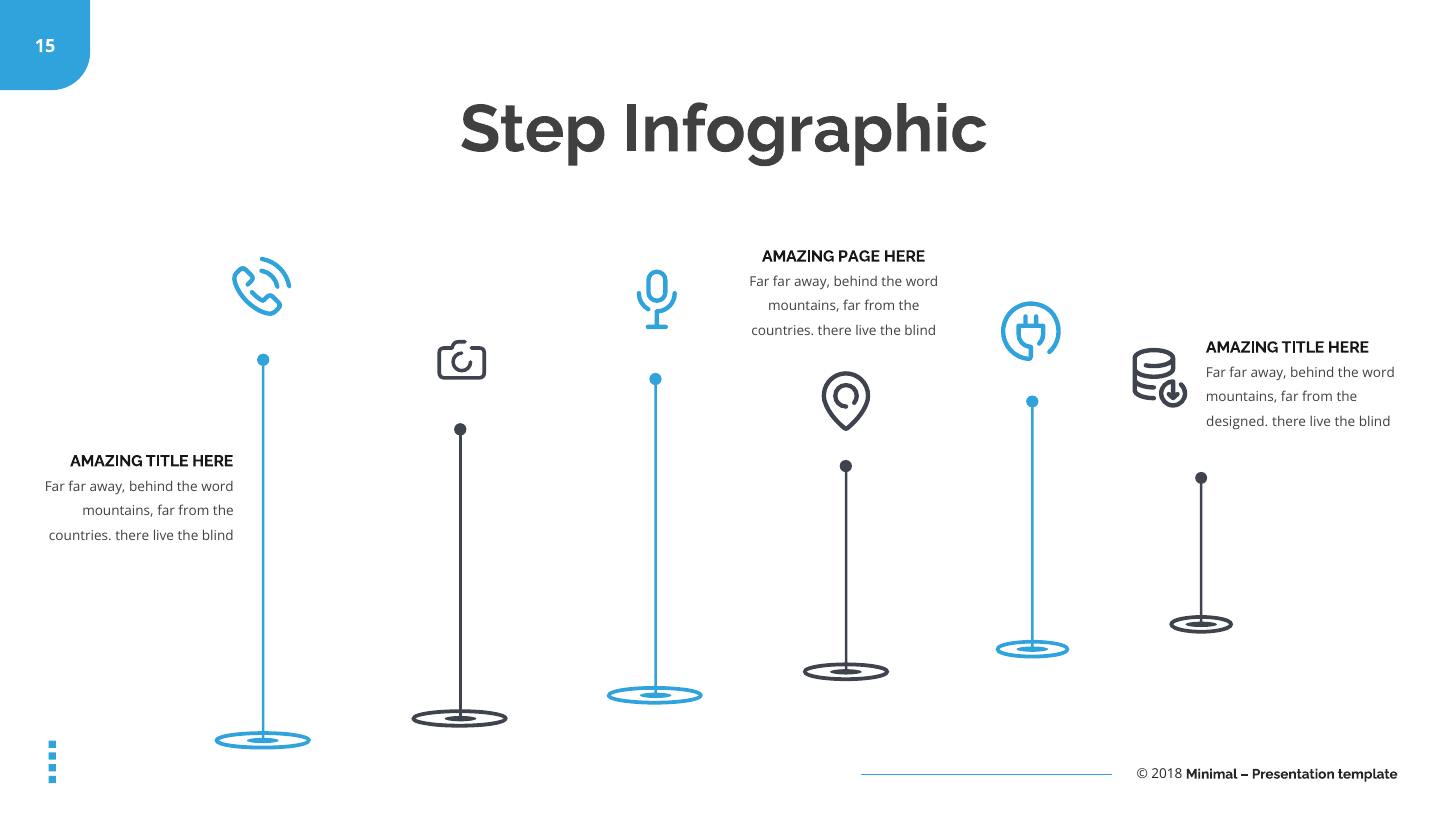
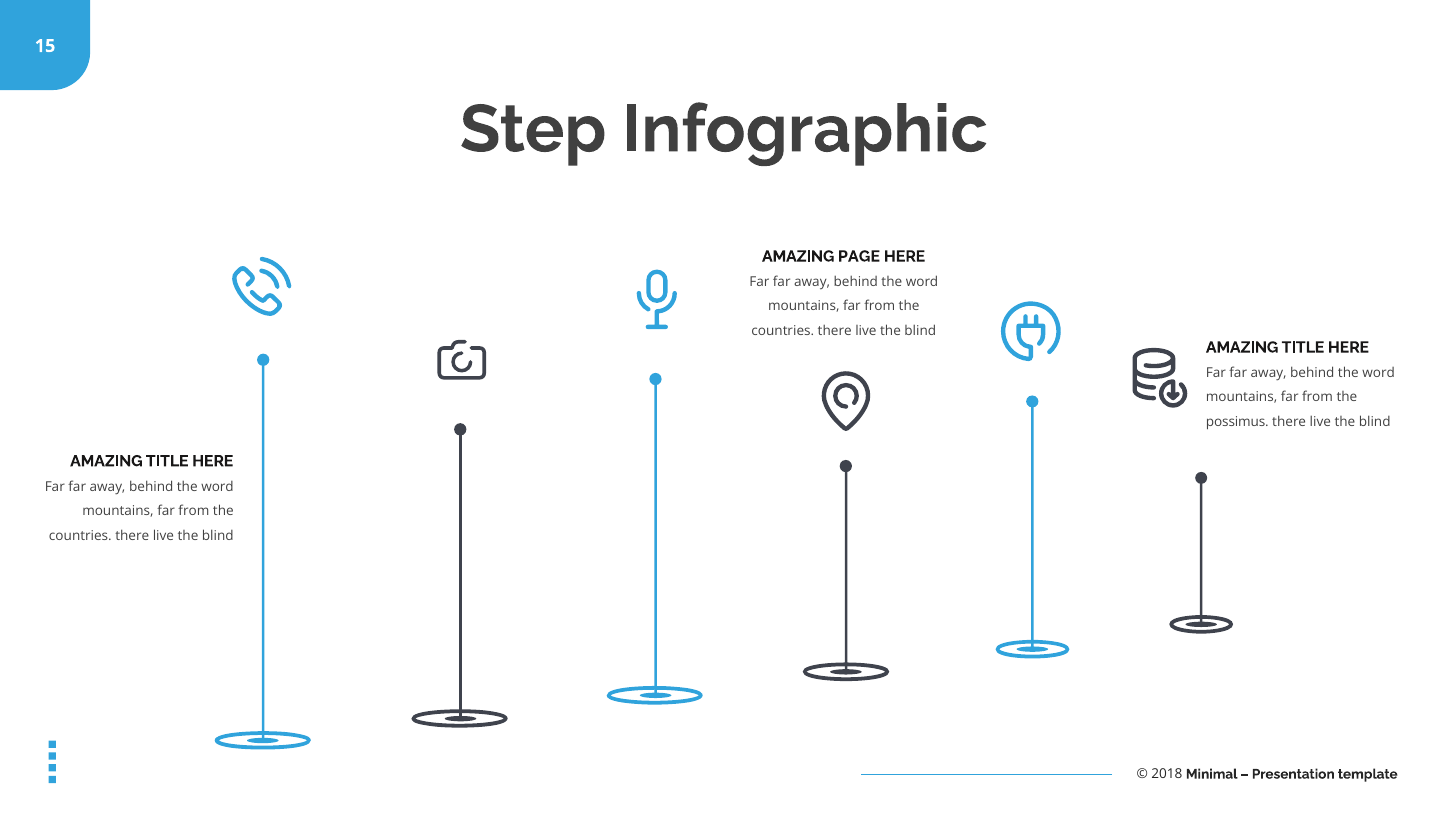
designed: designed -> possimus
